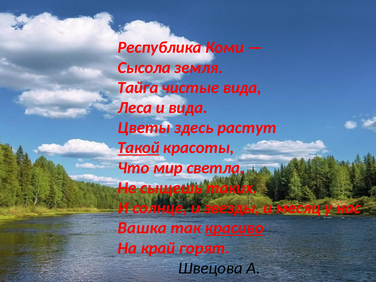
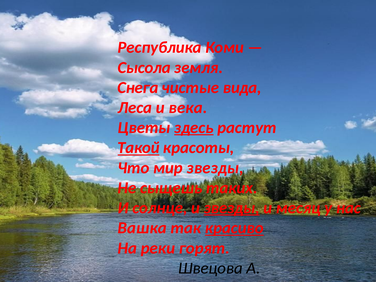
Тайга: Тайга -> Снега
и вида: вида -> века
здесь underline: none -> present
мир светла: светла -> звезды
звезды at (232, 208) underline: none -> present
край: край -> реки
